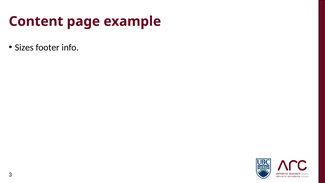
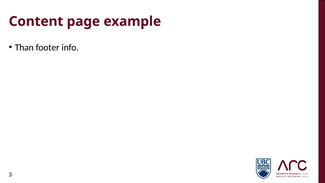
Sizes: Sizes -> Than
